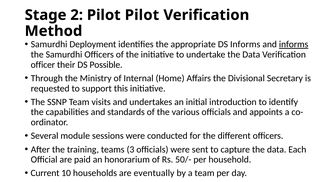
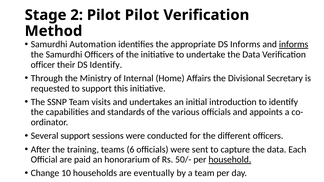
Deployment: Deployment -> Automation
DS Possible: Possible -> Identify
Several module: module -> support
3: 3 -> 6
household underline: none -> present
Current: Current -> Change
